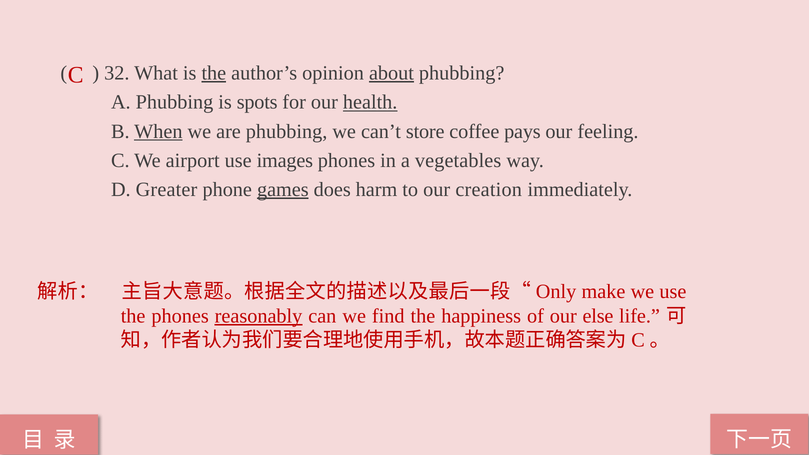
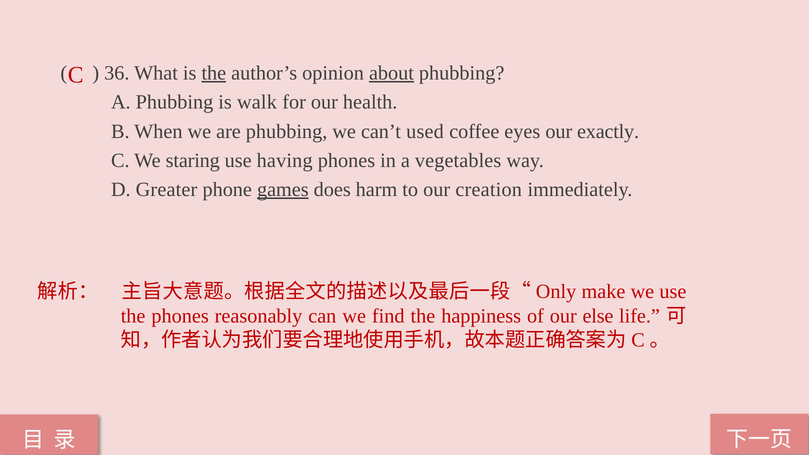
32: 32 -> 36
spots: spots -> walk
health underline: present -> none
When underline: present -> none
store: store -> used
pays: pays -> eyes
feeling: feeling -> exactly
airport: airport -> staring
images: images -> having
reasonably underline: present -> none
